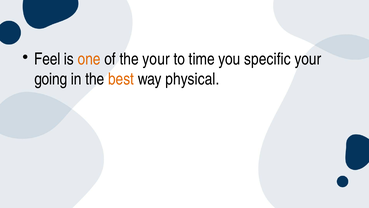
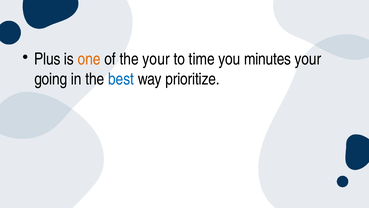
Feel: Feel -> Plus
specific: specific -> minutes
best colour: orange -> blue
physical: physical -> prioritize
